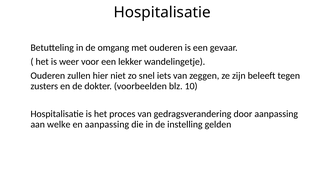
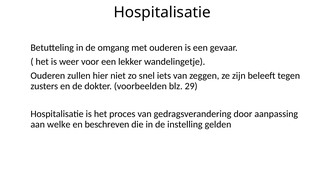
10: 10 -> 29
en aanpassing: aanpassing -> beschreven
